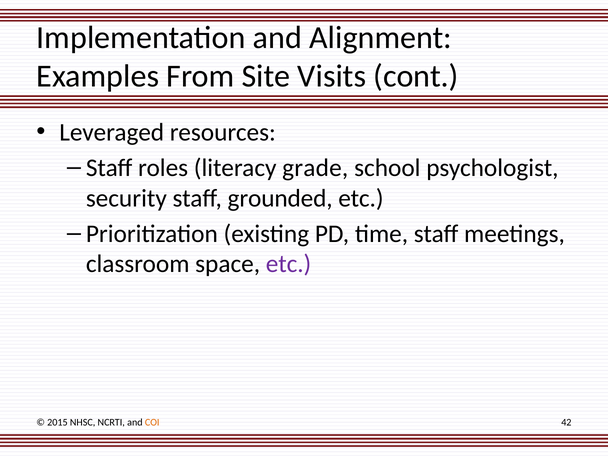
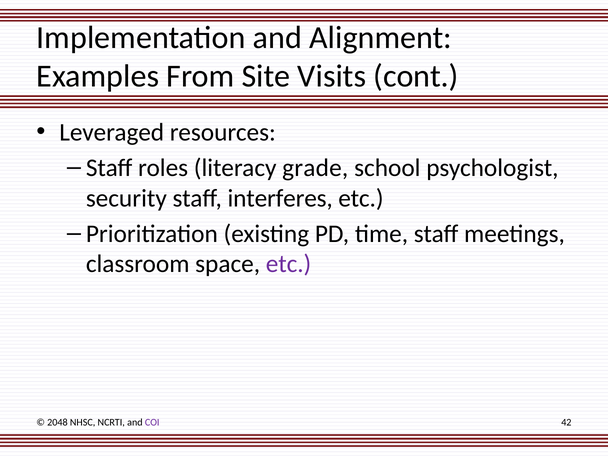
grounded: grounded -> interferes
2015: 2015 -> 2048
COI colour: orange -> purple
